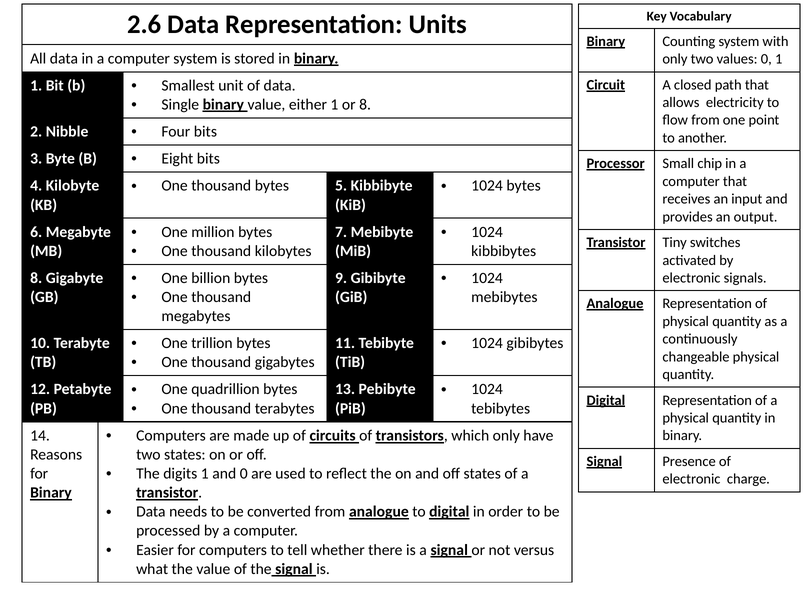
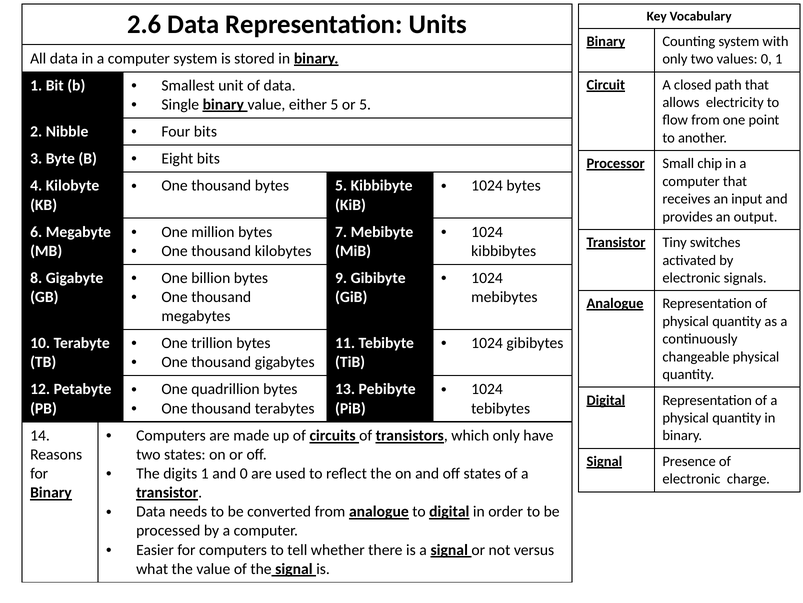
either 1: 1 -> 5
or 8: 8 -> 5
